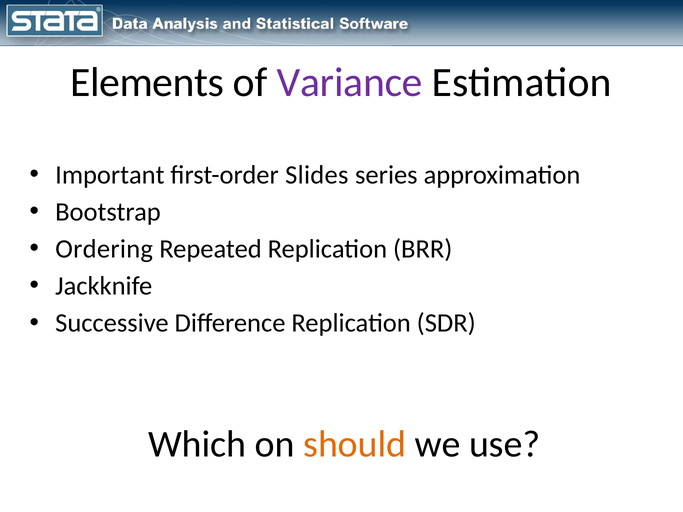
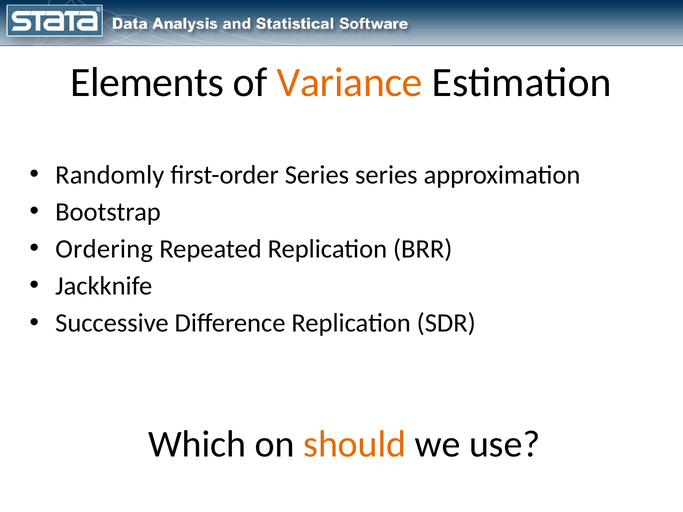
Variance colour: purple -> orange
Important: Important -> Randomly
first-order Slides: Slides -> Series
